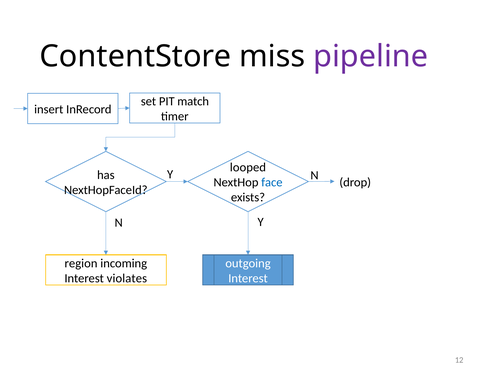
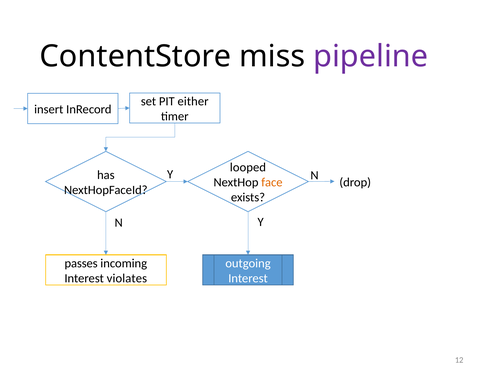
match: match -> either
face colour: blue -> orange
region: region -> passes
